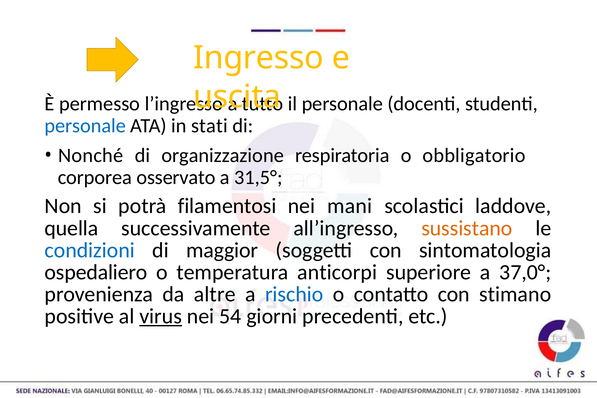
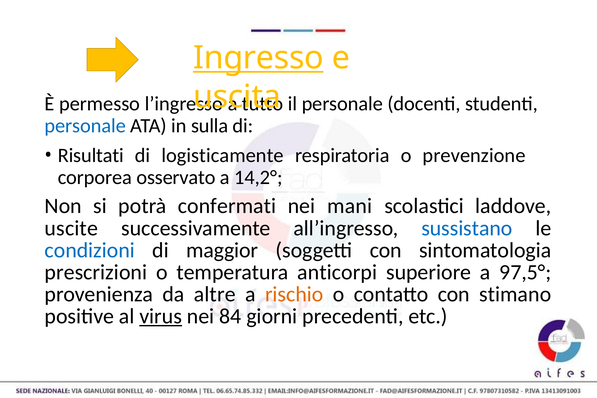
Ingresso underline: none -> present
stati: stati -> sulla
Nonché: Nonché -> Risultati
organizzazione: organizzazione -> logisticamente
obbligatorio: obbligatorio -> prevenzione
31,5°: 31,5° -> 14,2°
filamentosi: filamentosi -> confermati
quella: quella -> uscite
sussistano colour: orange -> blue
ospedaliero: ospedaliero -> prescrizioni
37,0°: 37,0° -> 97,5°
rischio colour: blue -> orange
54: 54 -> 84
